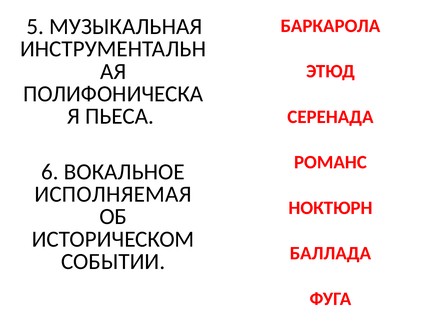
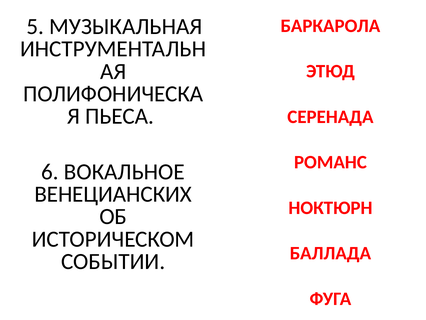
ИСПОЛНЯЕМАЯ: ИСПОЛНЯЕМАЯ -> ВЕНЕЦИАНСКИХ
